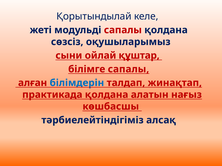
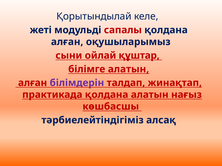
сөзсіз at (67, 42): сөзсіз -> алған
білімге сапалы: сапалы -> алатын
білімдерін colour: blue -> purple
